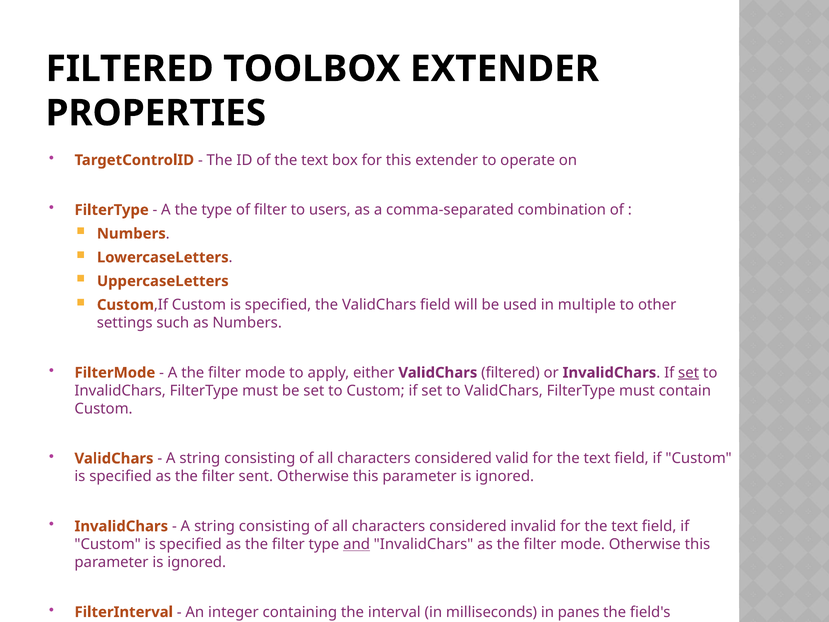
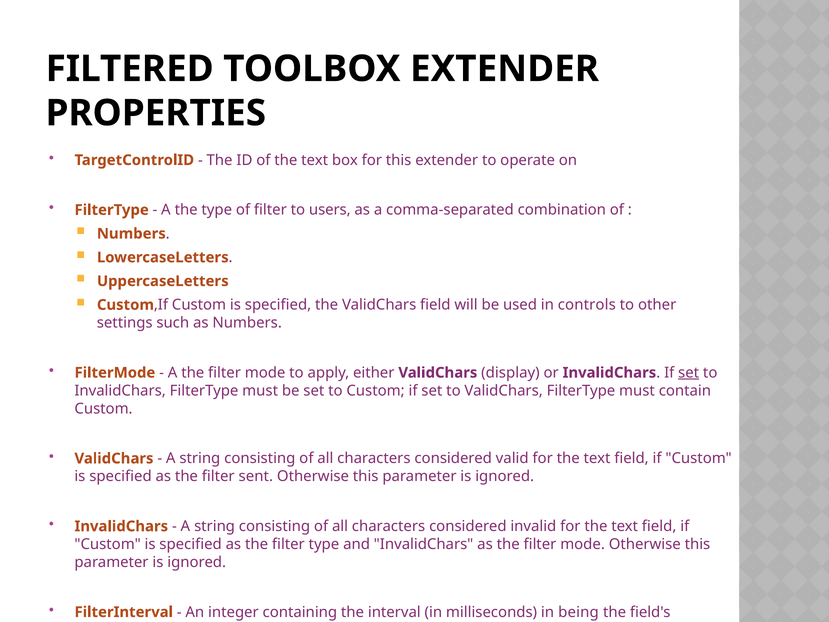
multiple: multiple -> controls
ValidChars filtered: filtered -> display
and underline: present -> none
panes: panes -> being
